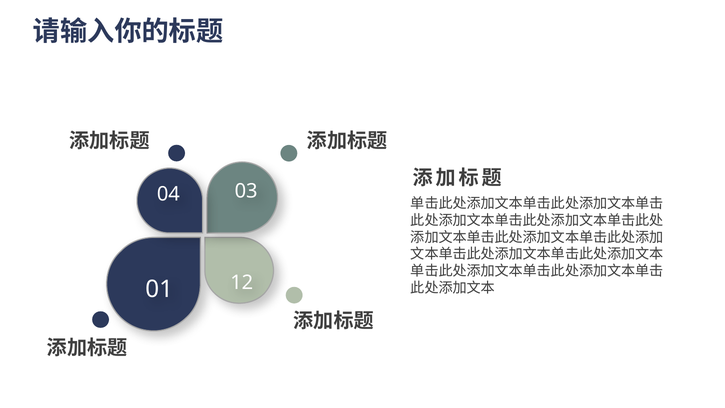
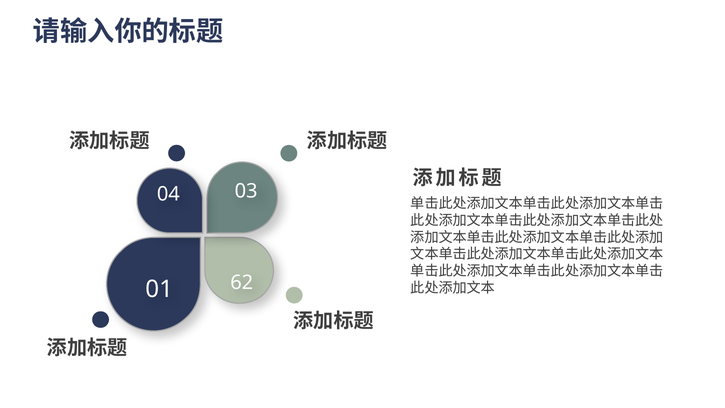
12: 12 -> 62
